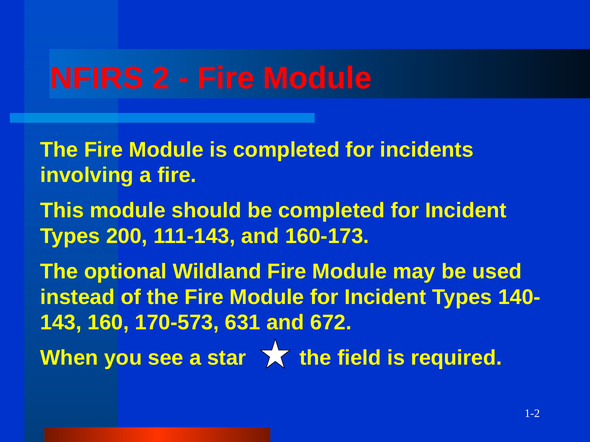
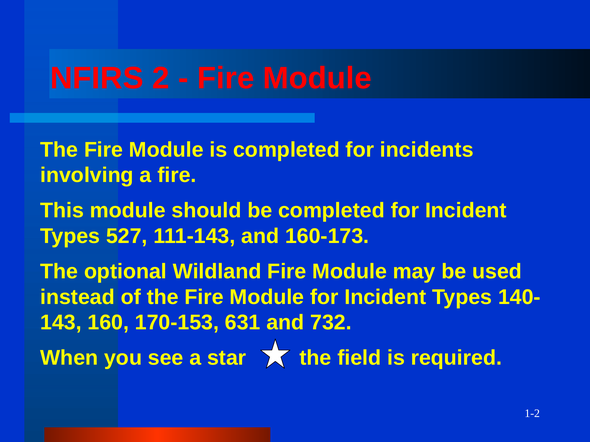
200: 200 -> 527
170-573: 170-573 -> 170-153
672: 672 -> 732
